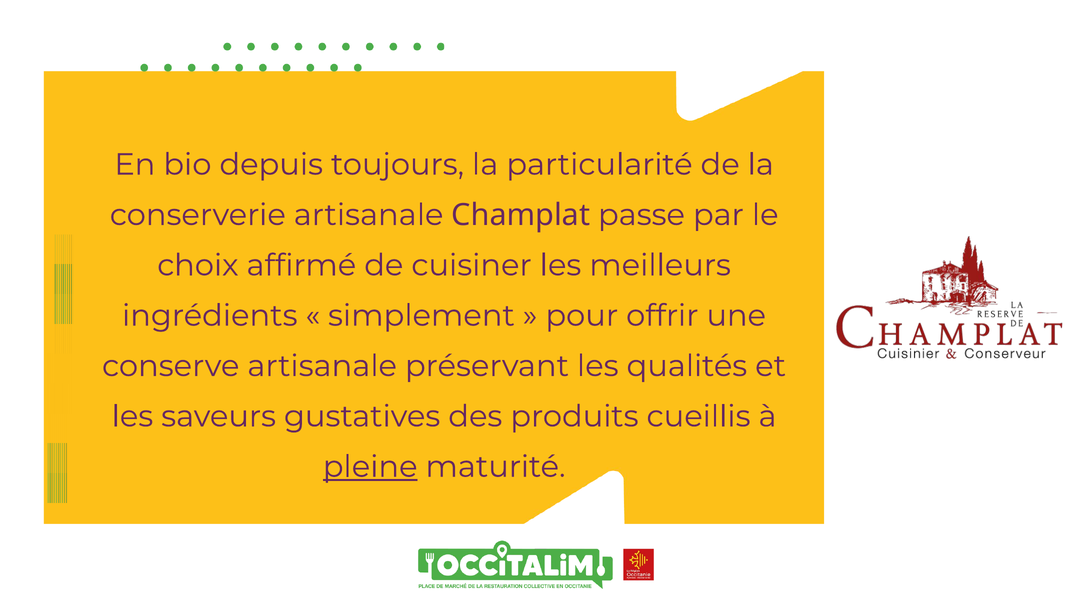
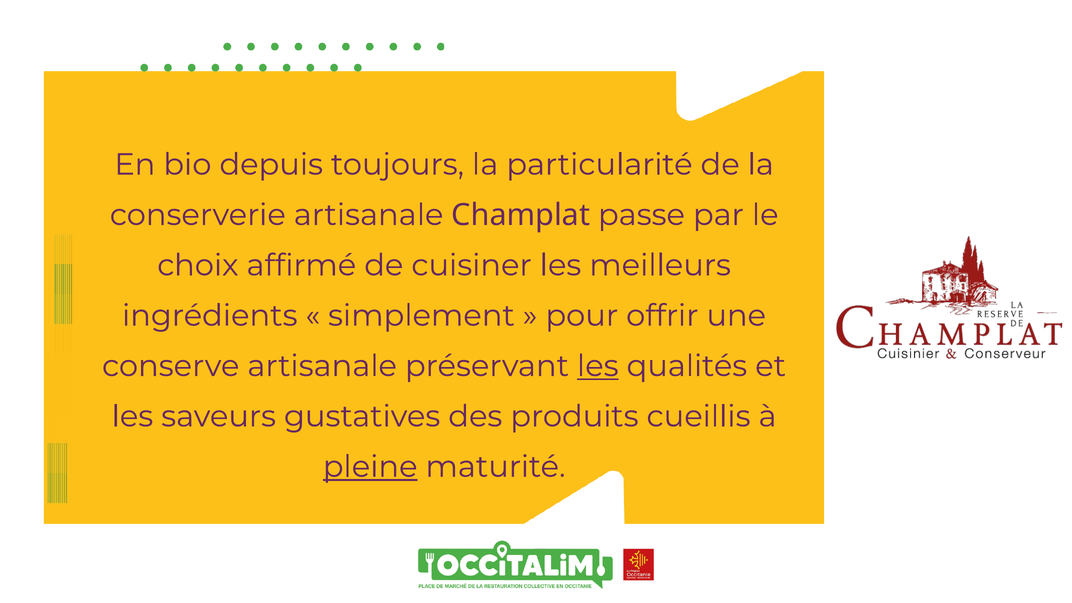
les at (598, 366) underline: none -> present
